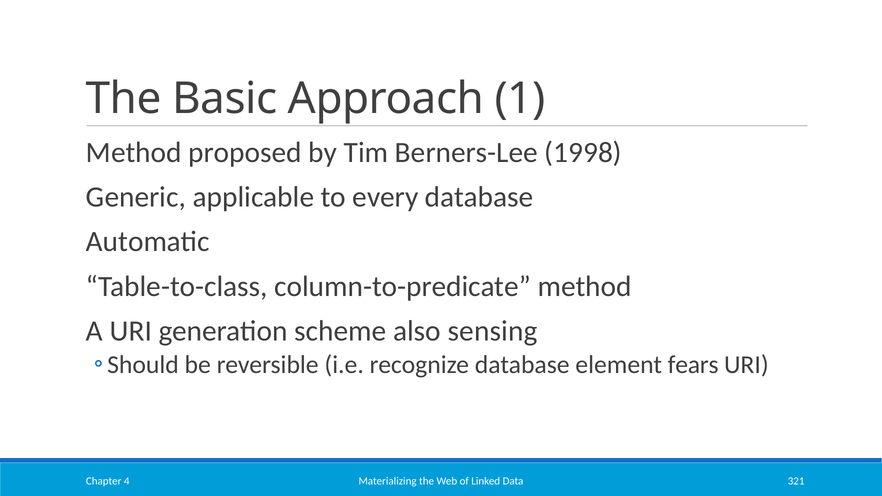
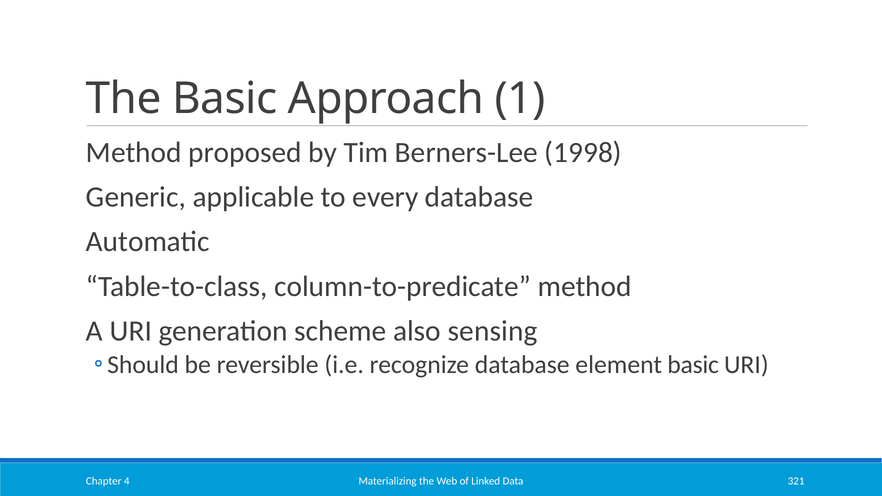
element fears: fears -> basic
